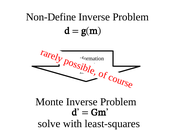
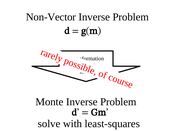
Non-Define: Non-Define -> Non-Vector
